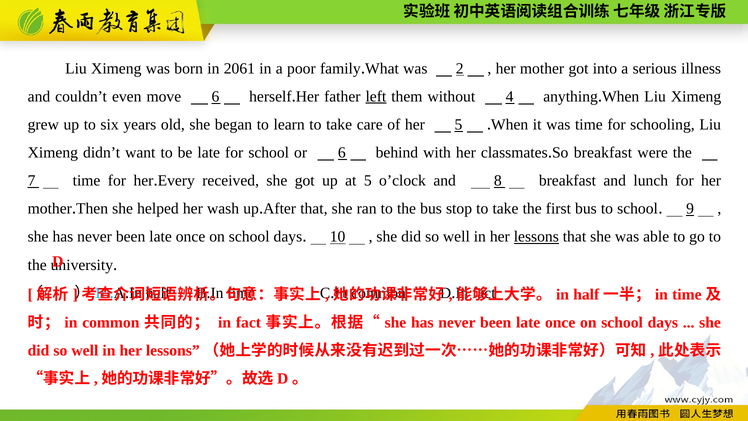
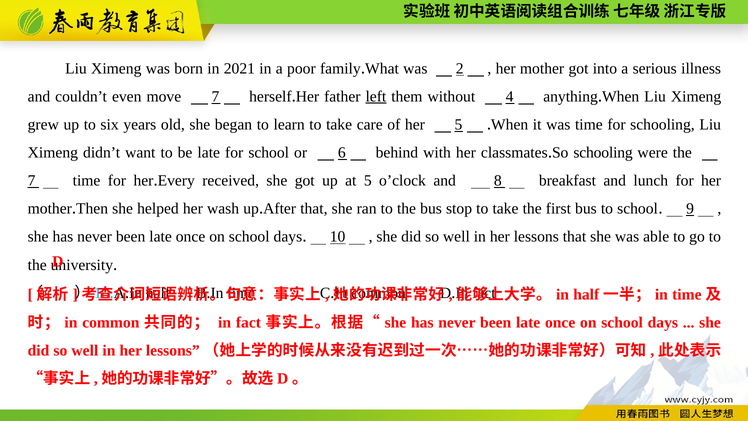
2061: 2061 -> 2021
move 6: 6 -> 7
So breakfast: breakfast -> schooling
lessons at (536, 237) underline: present -> none
